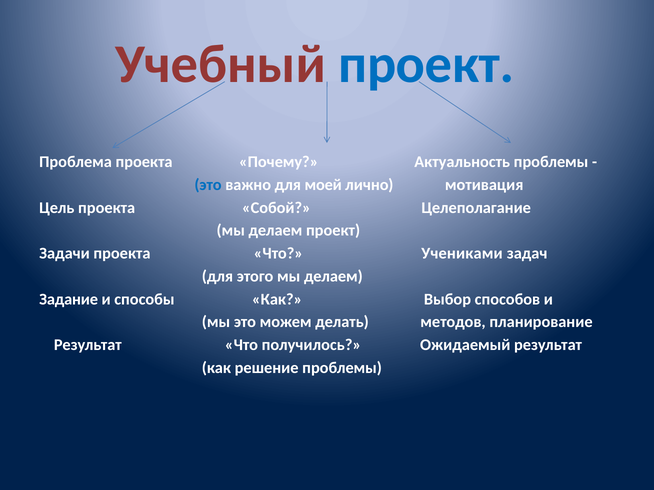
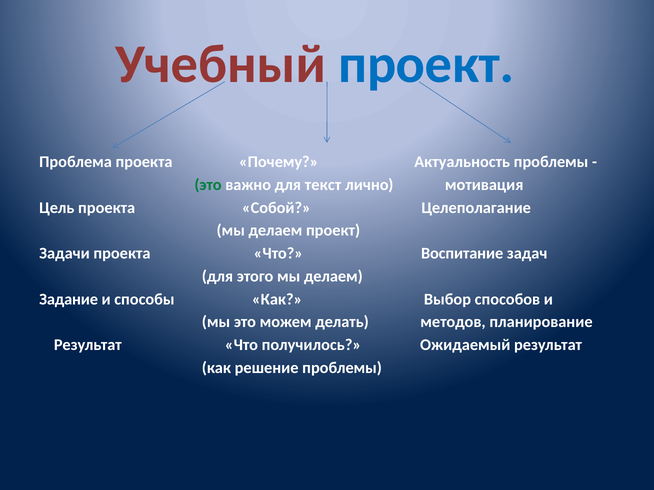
это at (208, 185) colour: blue -> green
моей: моей -> текст
Учениками: Учениками -> Воспитание
